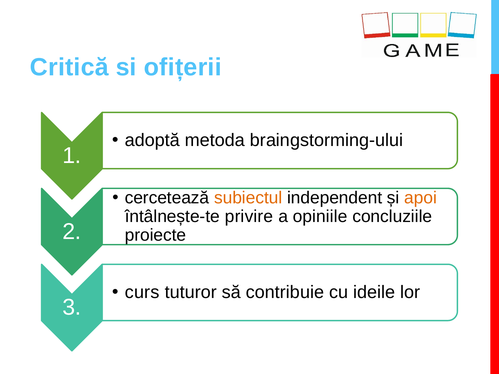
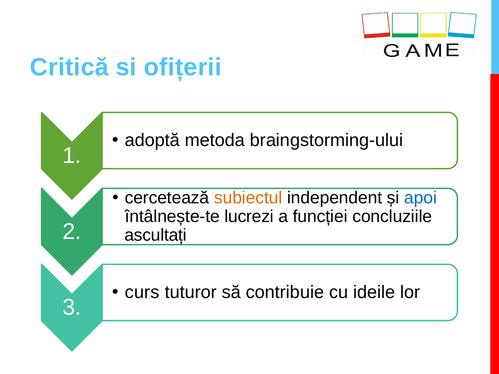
apoi colour: orange -> blue
privire: privire -> lucrezi
opiniile: opiniile -> funcției
proiecte: proiecte -> ascultați
